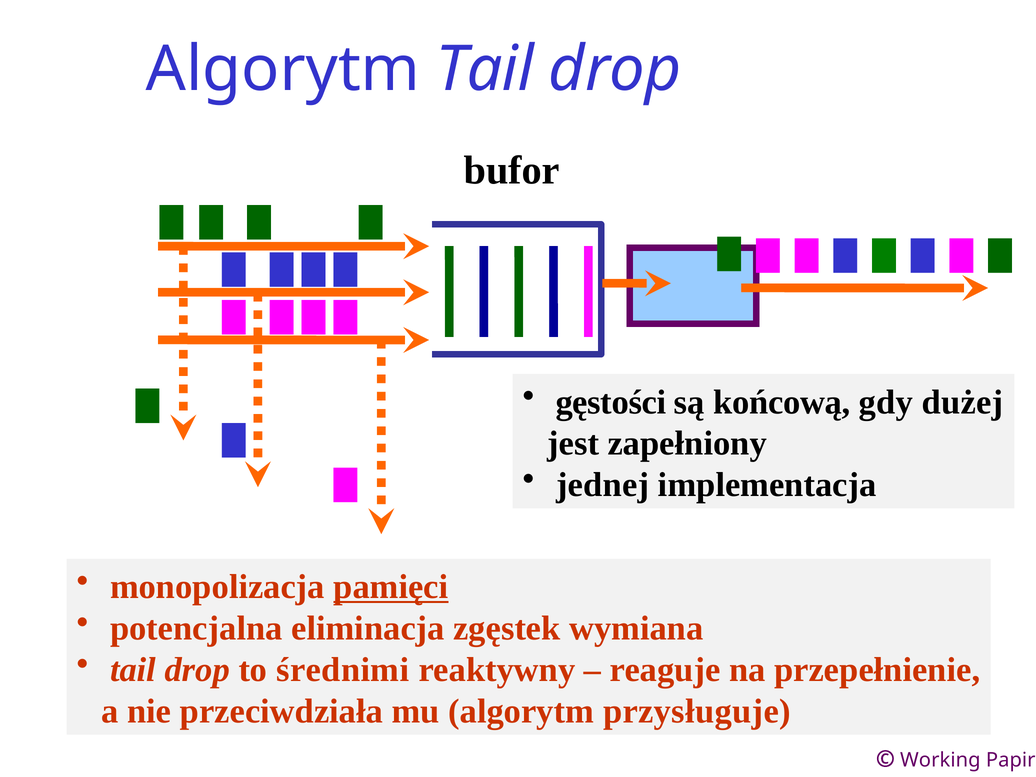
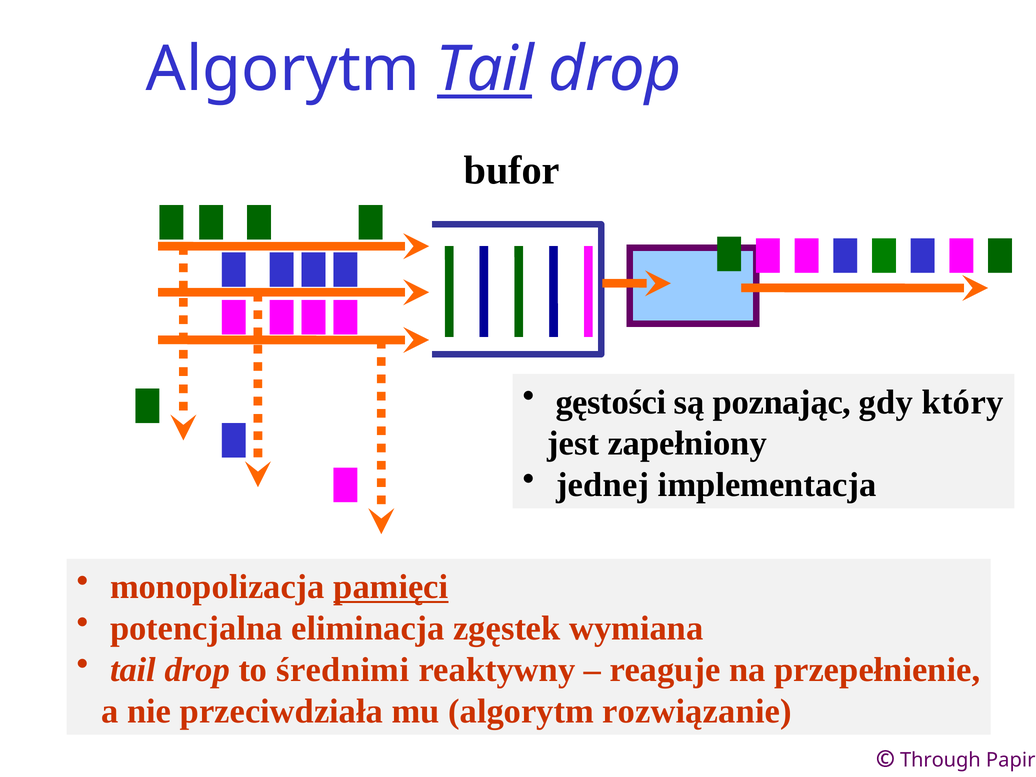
Tail at (485, 69) underline: none -> present
końcową: końcową -> poznając
dużej: dużej -> który
przysługuje: przysługuje -> rozwiązanie
Working: Working -> Through
